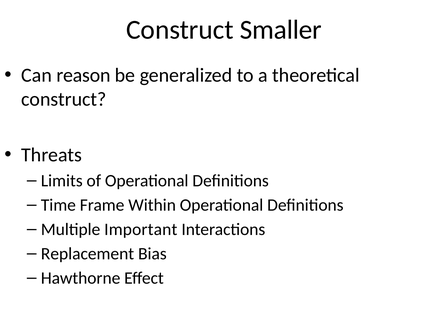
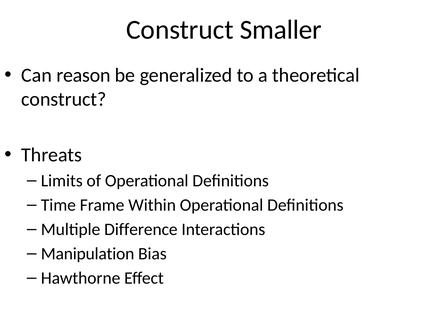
Important: Important -> Difference
Replacement: Replacement -> Manipulation
